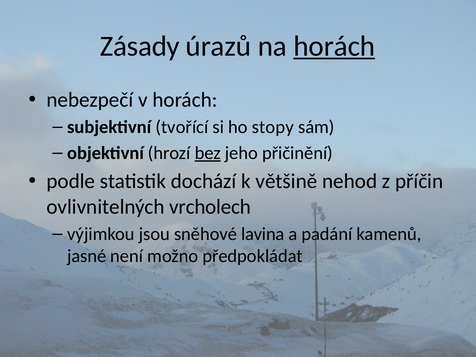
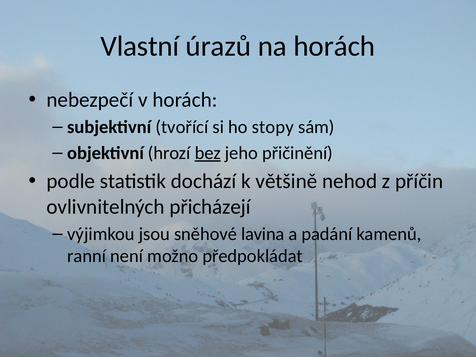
Zásady: Zásady -> Vlastní
horách at (334, 46) underline: present -> none
vrcholech: vrcholech -> přicházejí
jasné: jasné -> ranní
